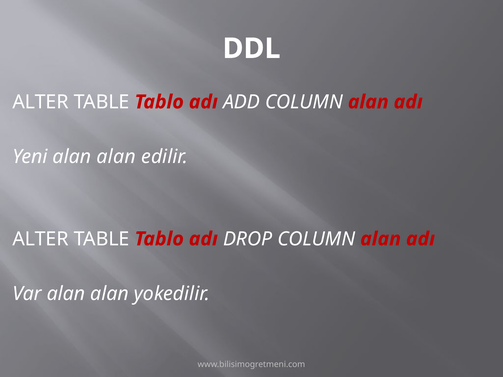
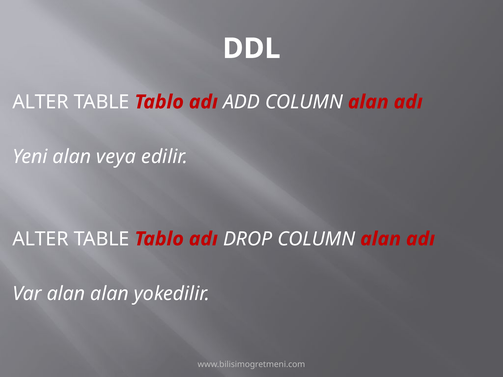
Yeni alan alan: alan -> veya
